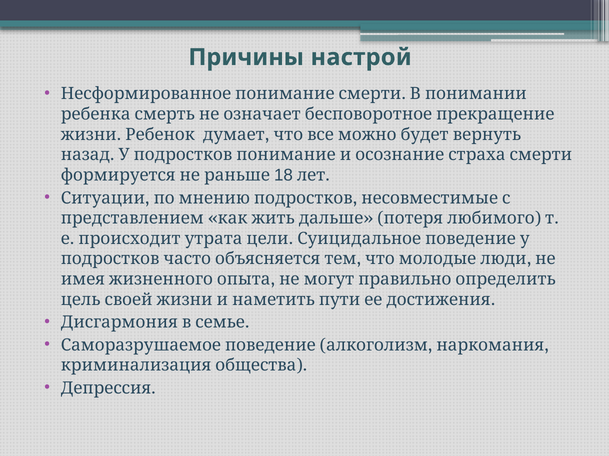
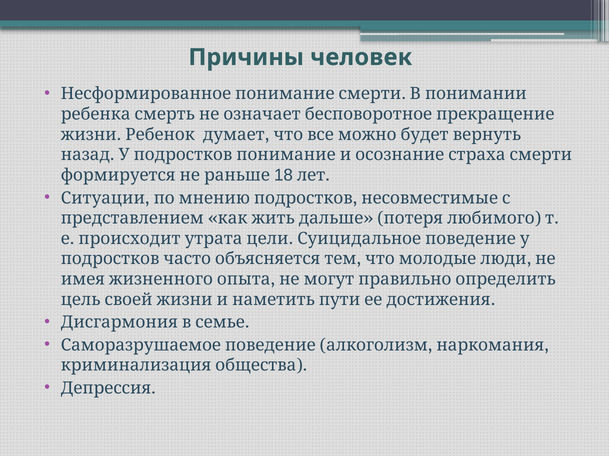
настрой: настрой -> человек
